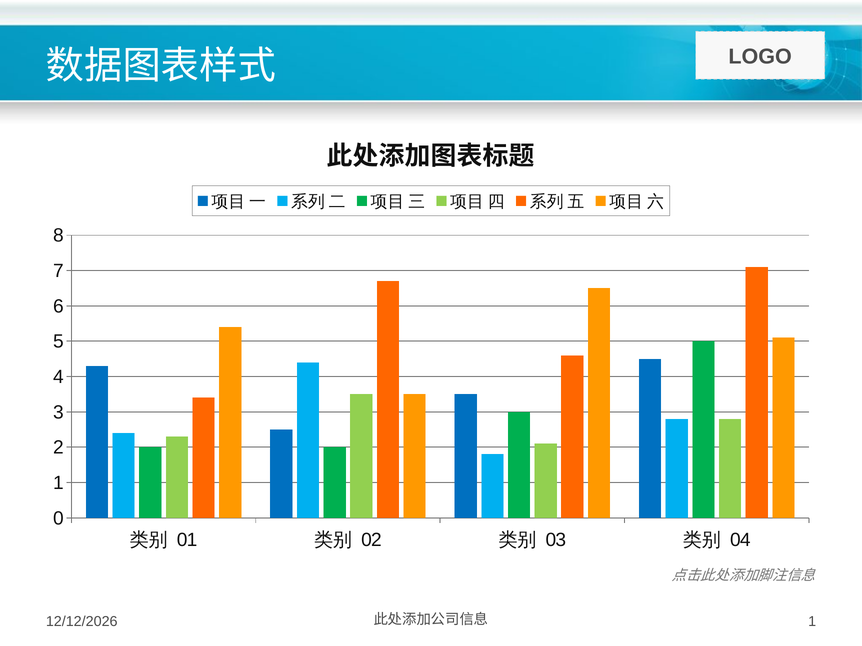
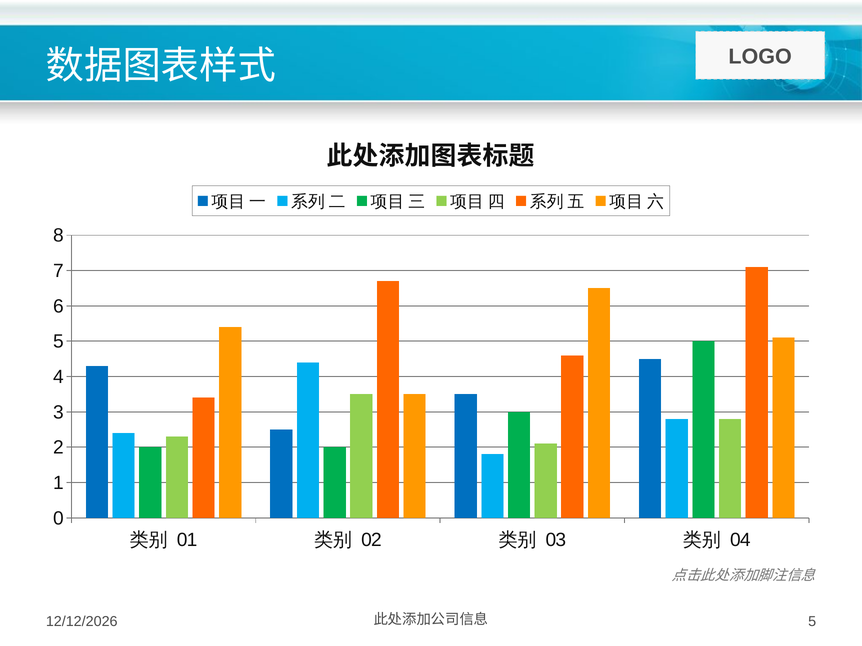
1 at (812, 622): 1 -> 5
